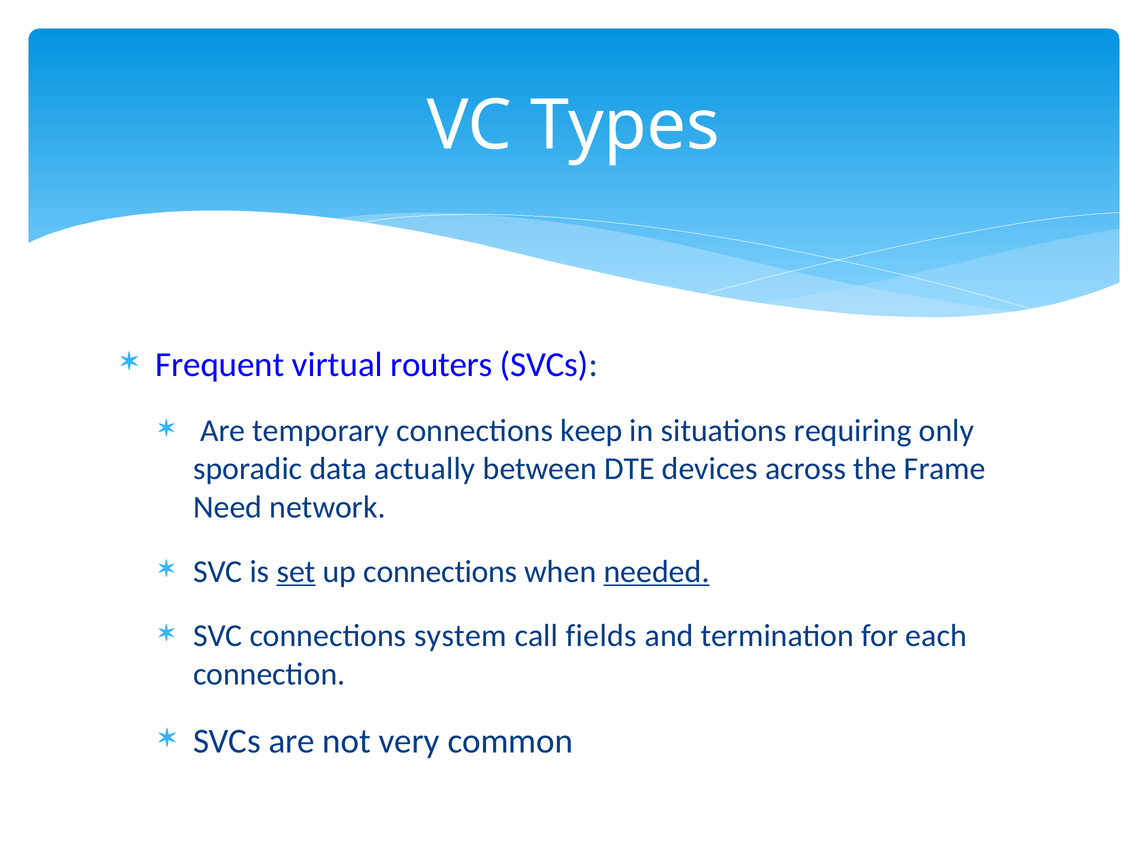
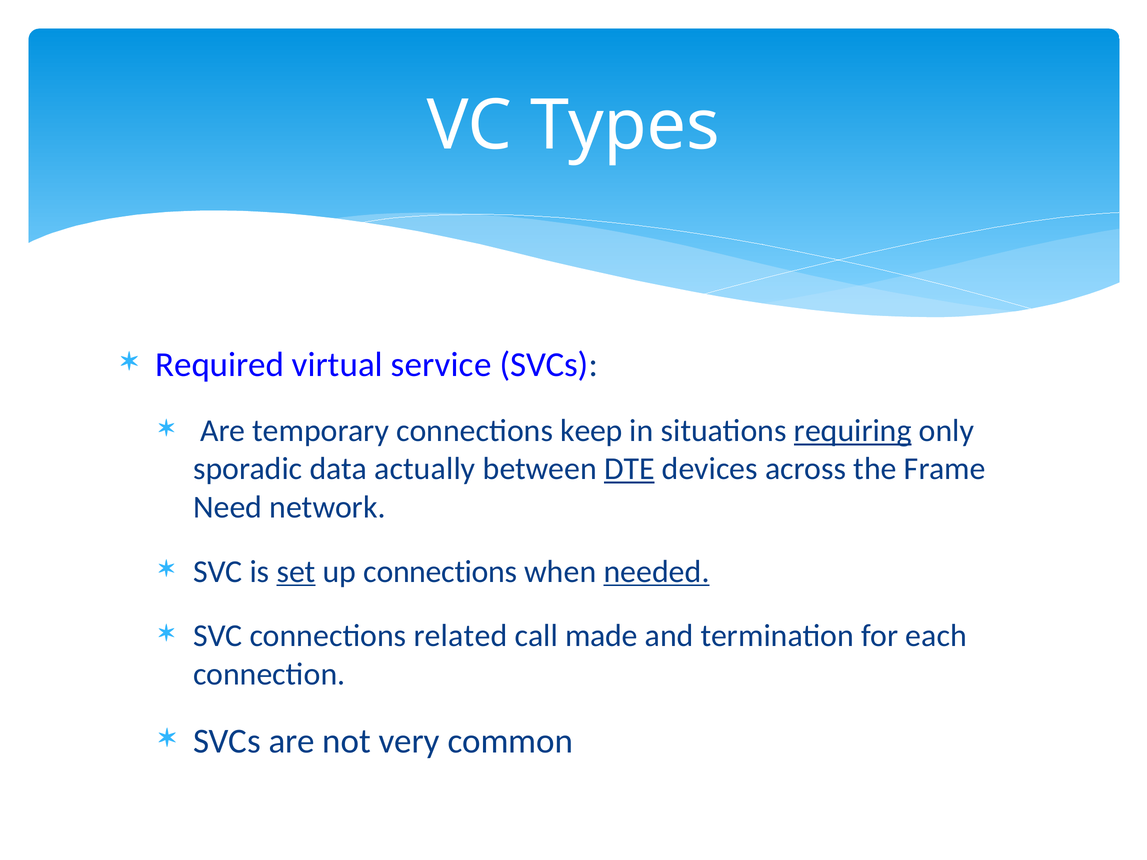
Frequent: Frequent -> Required
routers: routers -> service
requiring underline: none -> present
DTE underline: none -> present
system: system -> related
fields: fields -> made
